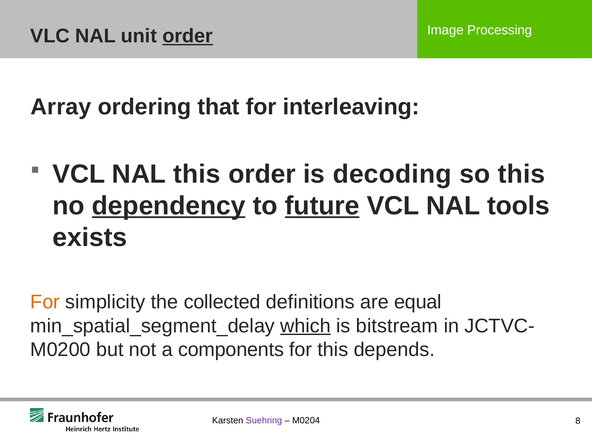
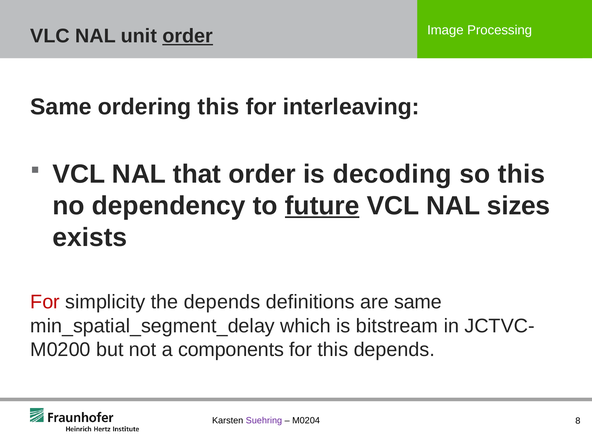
Array at (61, 107): Array -> Same
ordering that: that -> this
NAL this: this -> that
dependency underline: present -> none
tools: tools -> sizes
For at (45, 302) colour: orange -> red
the collected: collected -> depends
are equal: equal -> same
which underline: present -> none
